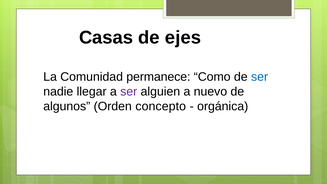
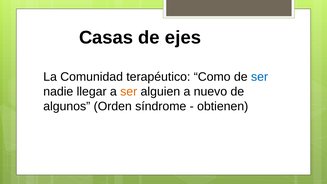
permanece: permanece -> terapéutico
ser at (129, 92) colour: purple -> orange
concepto: concepto -> síndrome
orgánica: orgánica -> obtienen
